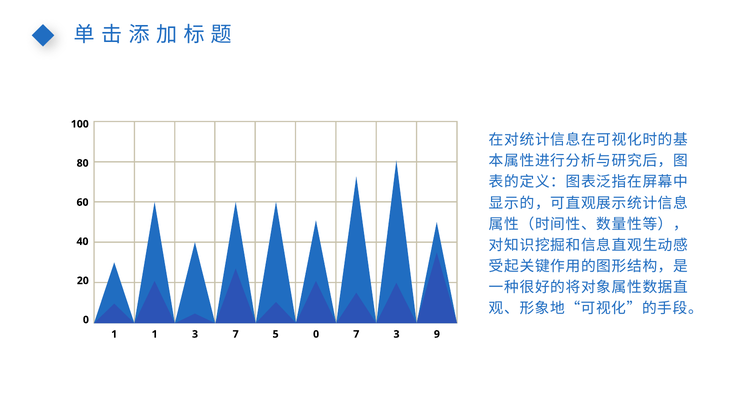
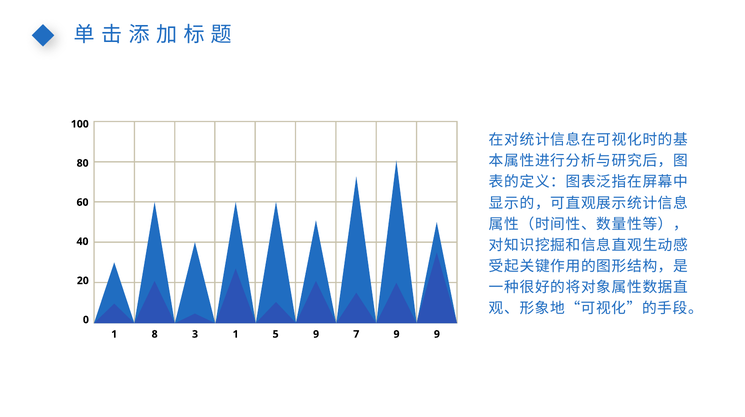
1 1: 1 -> 8
3 7: 7 -> 1
5 0: 0 -> 9
7 3: 3 -> 9
